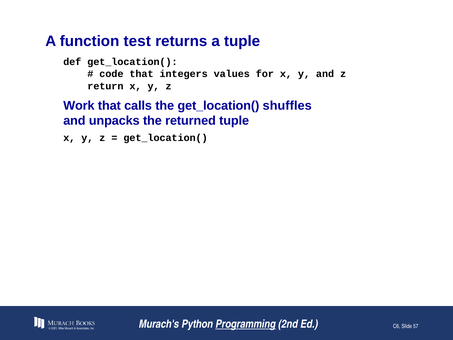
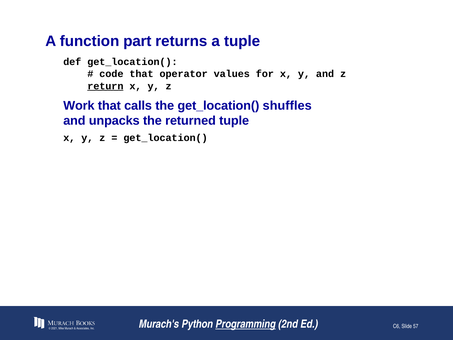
test: test -> part
integers: integers -> operator
return underline: none -> present
